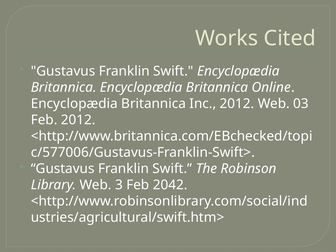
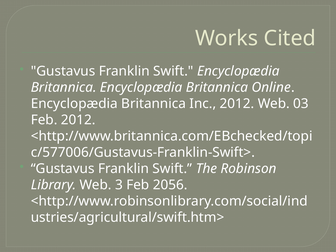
2042: 2042 -> 2056
